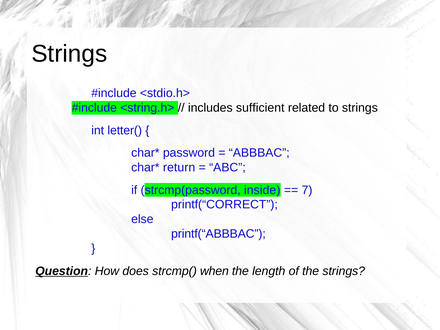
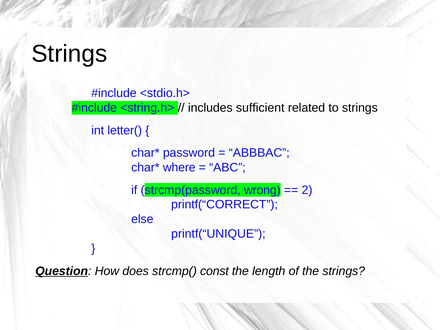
return: return -> where
inside: inside -> wrong
7: 7 -> 2
printf(“ABBBAC: printf(“ABBBAC -> printf(“UNIQUE
when: when -> const
